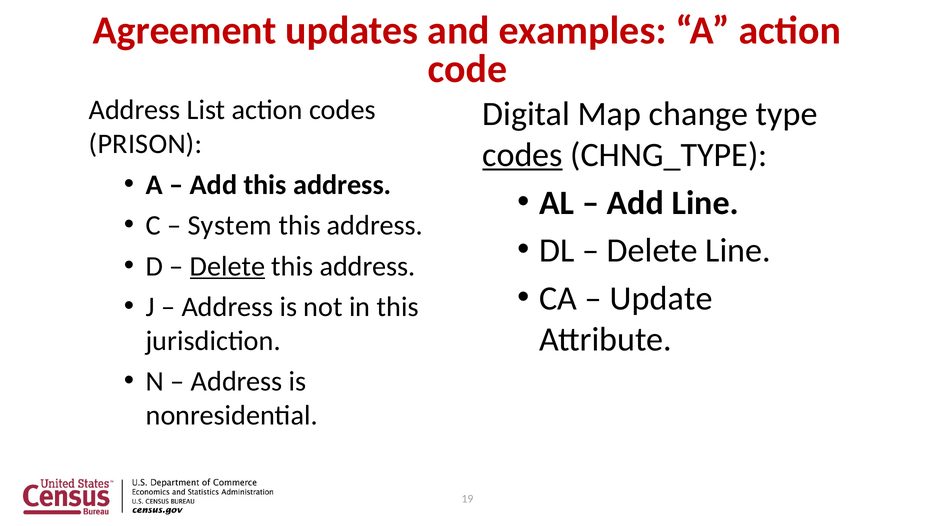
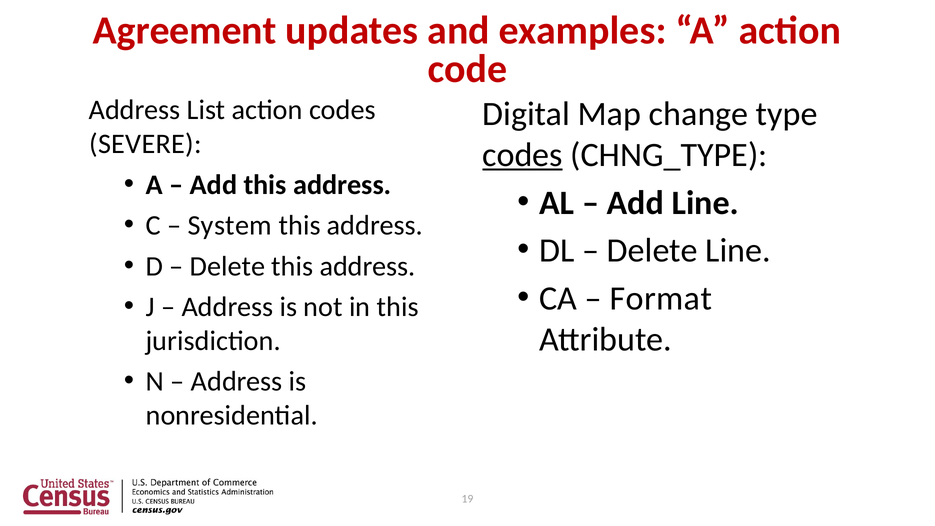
PRISON: PRISON -> SEVERE
Delete at (227, 266) underline: present -> none
Update: Update -> Format
